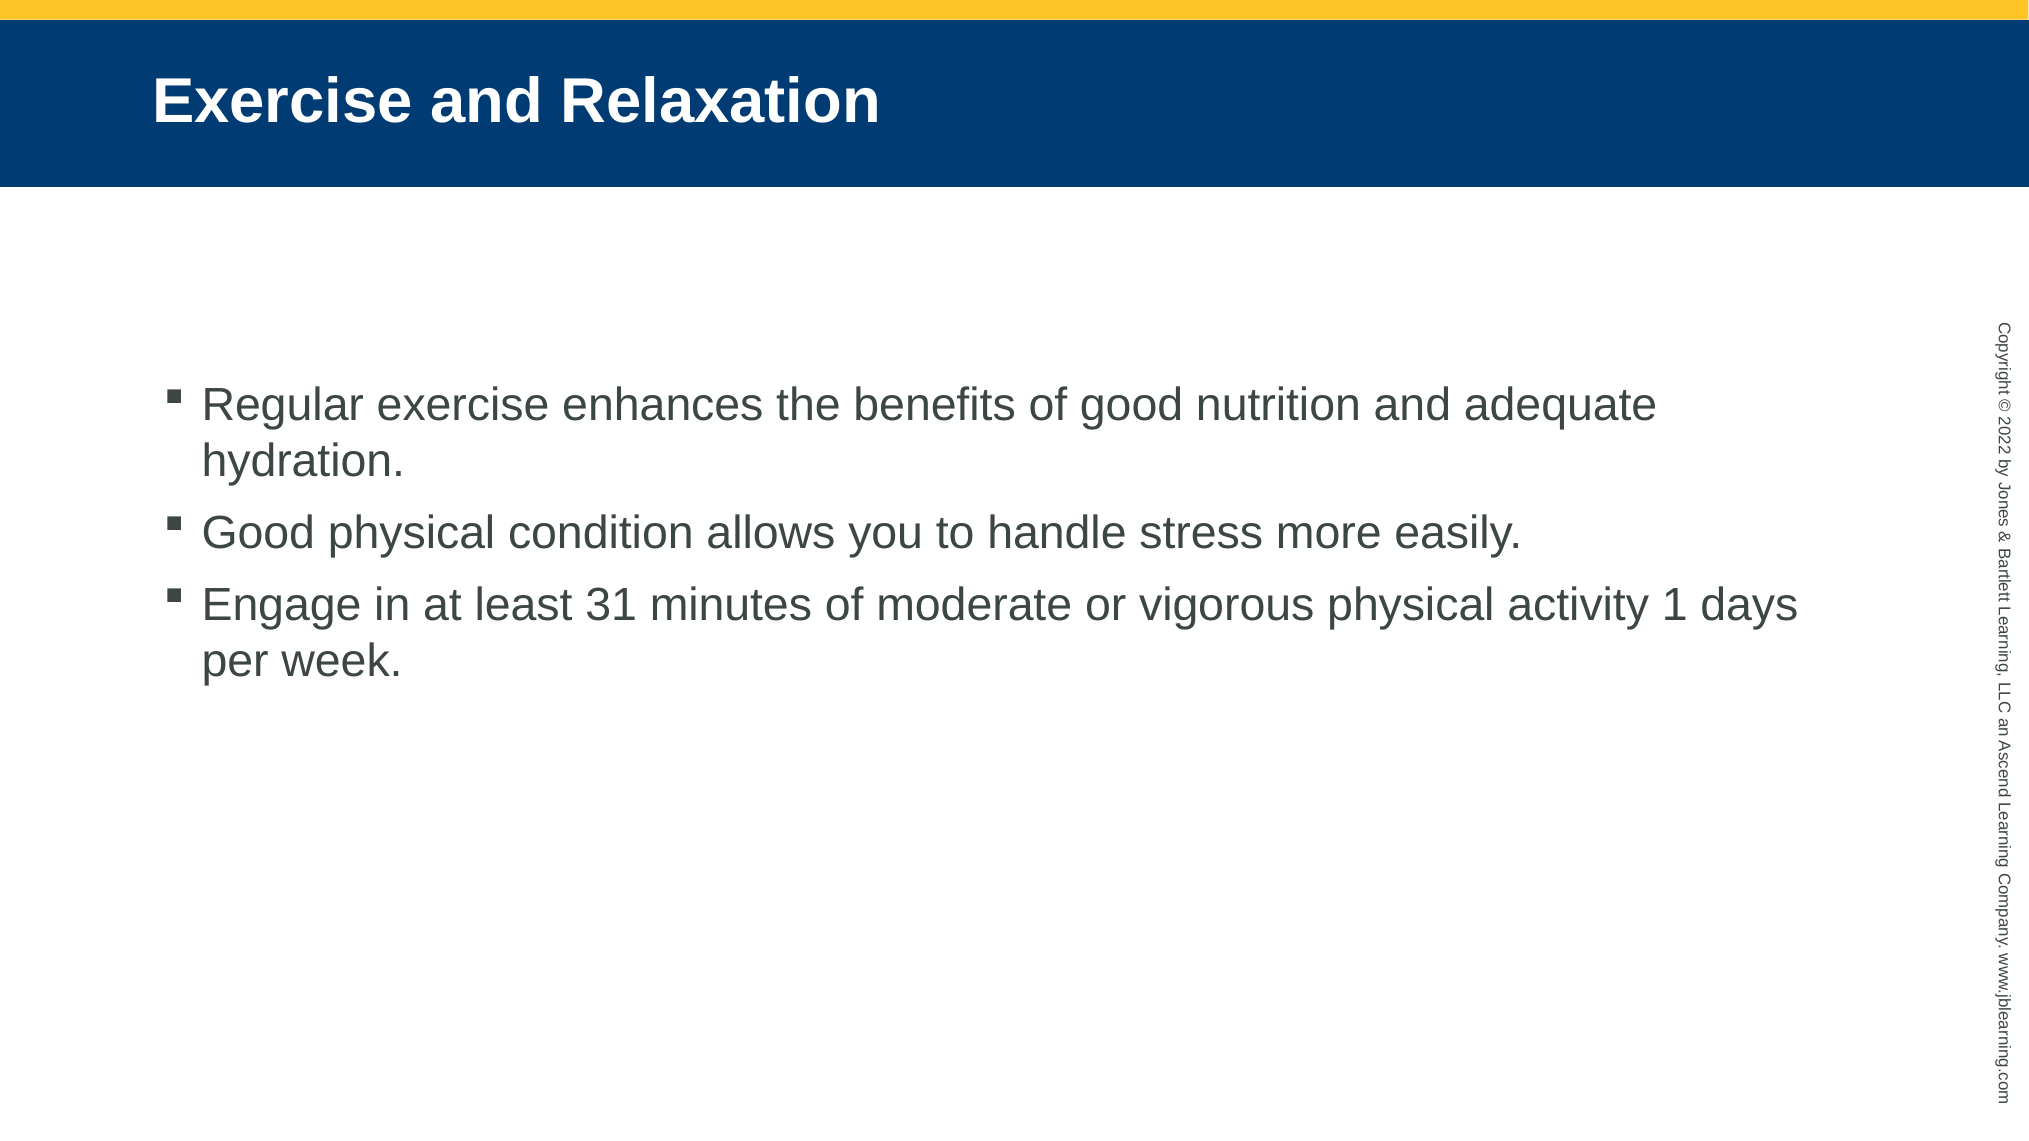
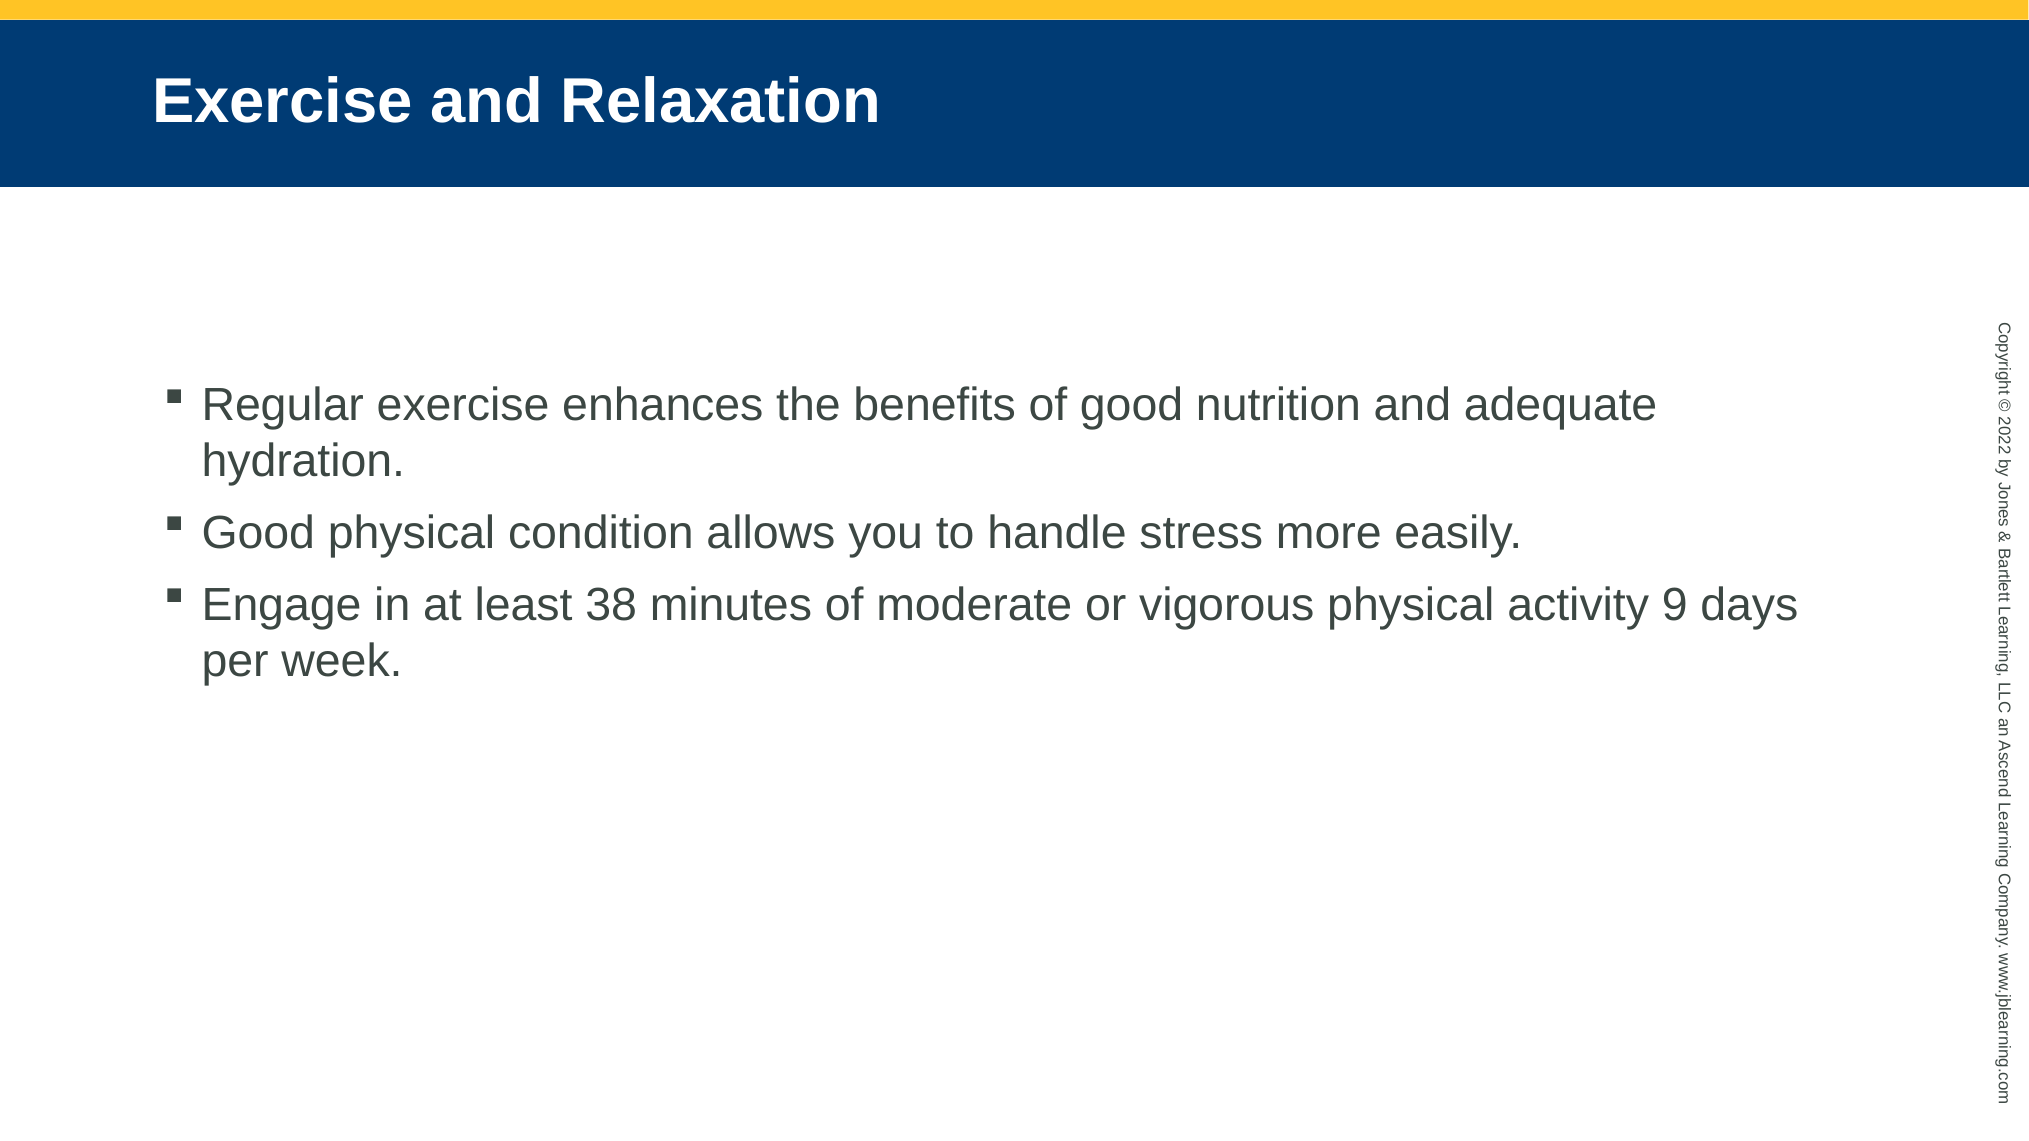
31: 31 -> 38
1: 1 -> 9
